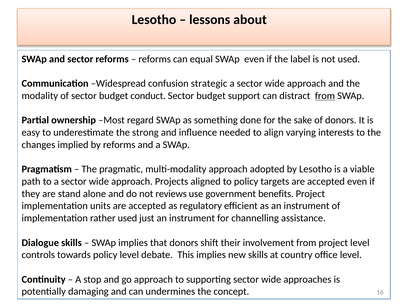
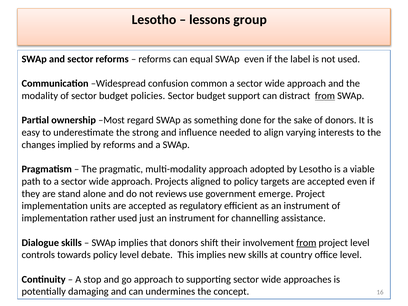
about: about -> group
strategic: strategic -> common
conduct: conduct -> policies
benefits: benefits -> emerge
from at (306, 243) underline: none -> present
